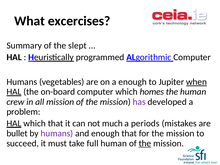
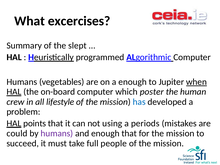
homes: homes -> poster
all mission: mission -> lifestyle
has colour: purple -> blue
HAL which: which -> points
much: much -> using
bullet: bullet -> could
full human: human -> people
the at (145, 143) underline: present -> none
